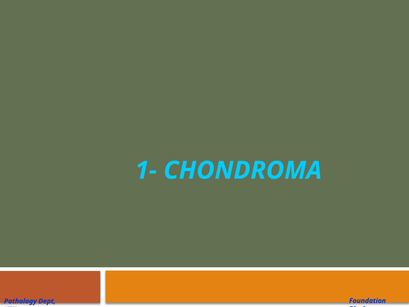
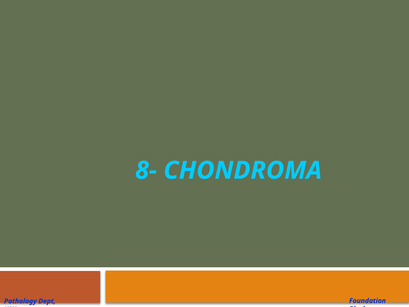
1-: 1- -> 8-
